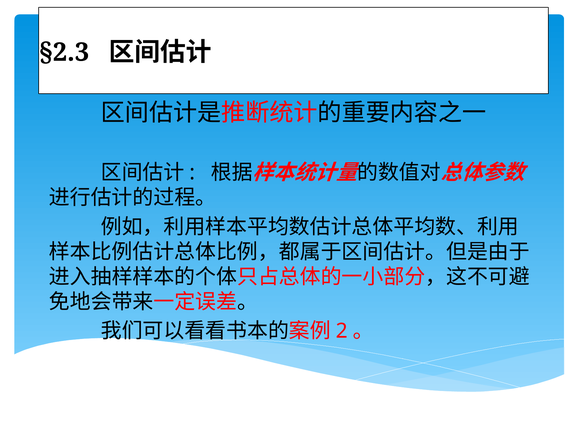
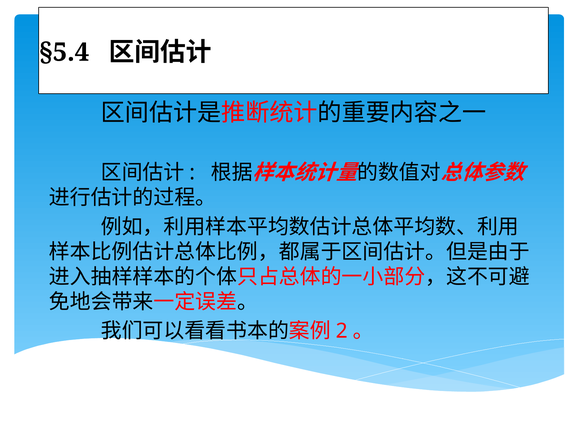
§2.3: §2.3 -> §5.4
